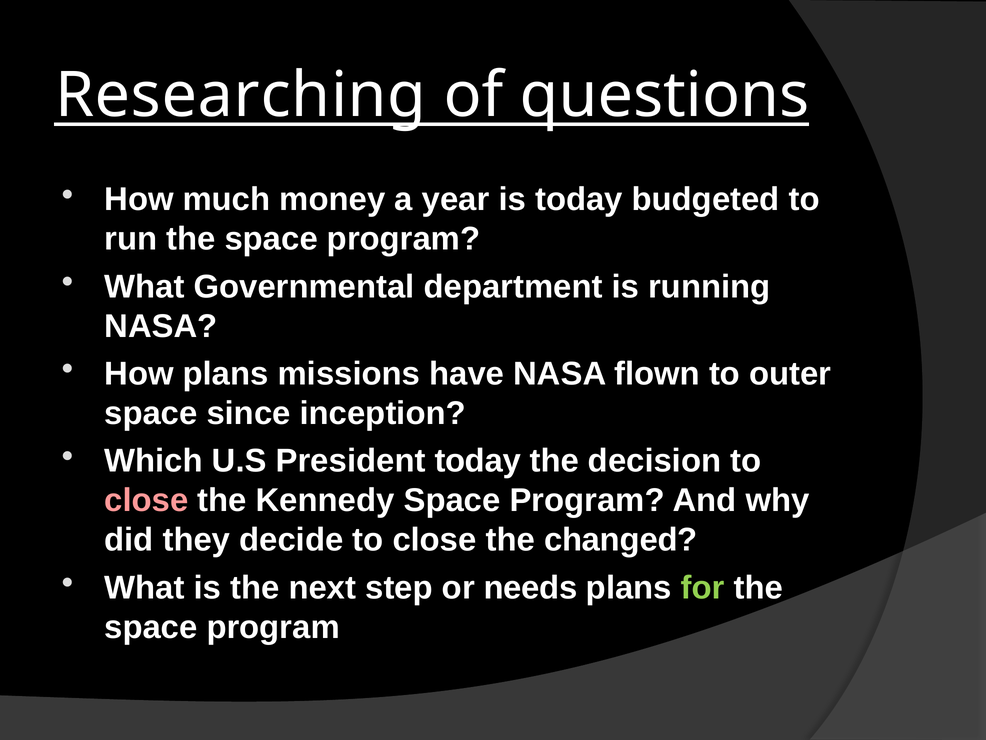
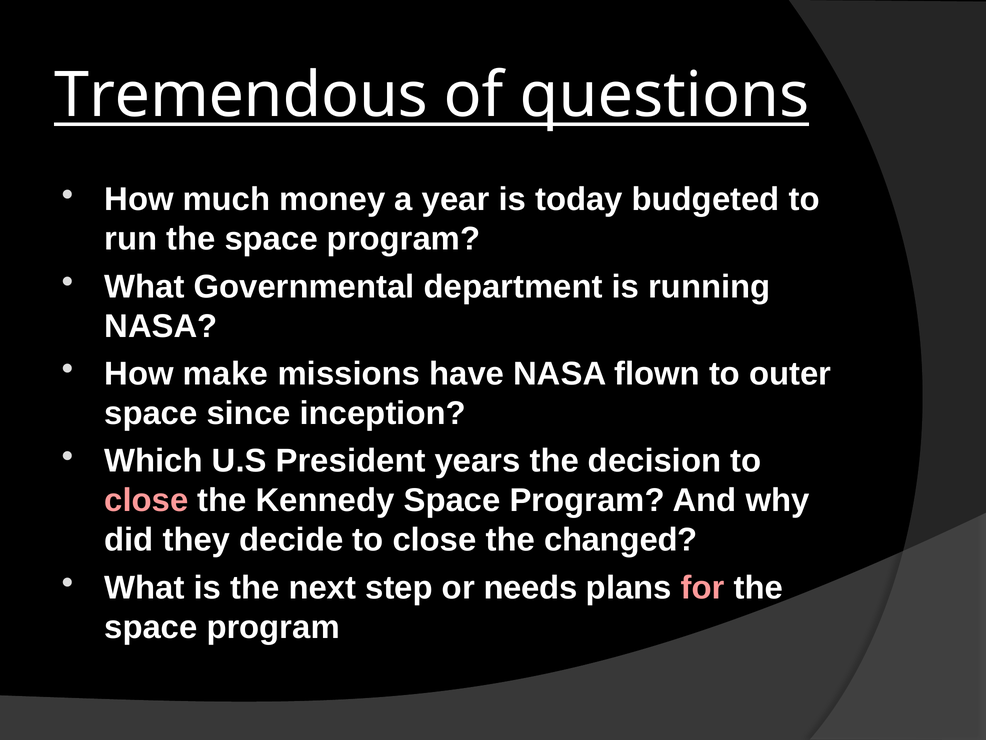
Researching: Researching -> Tremendous
How plans: plans -> make
President today: today -> years
for colour: light green -> pink
